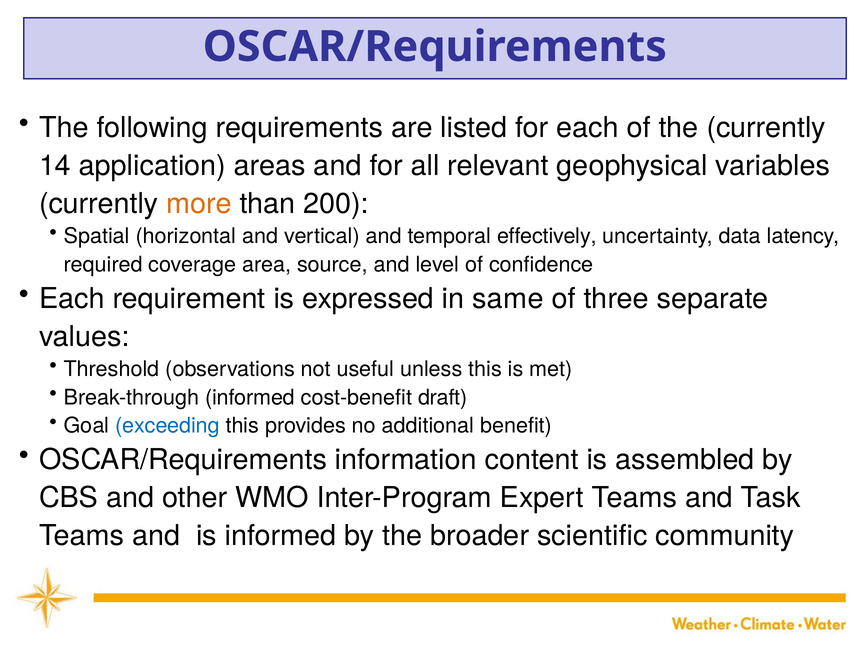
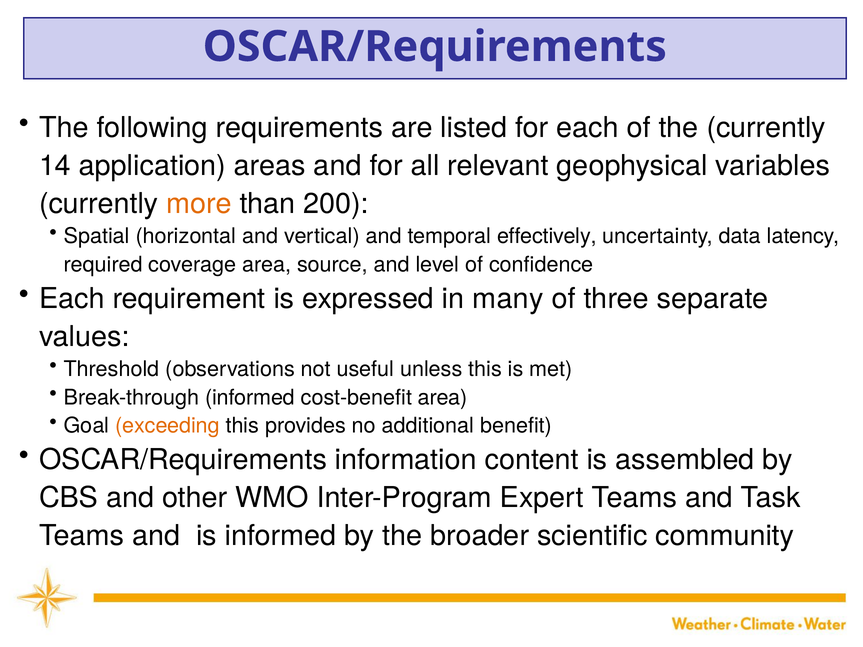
same: same -> many
cost-benefit draft: draft -> area
exceeding colour: blue -> orange
